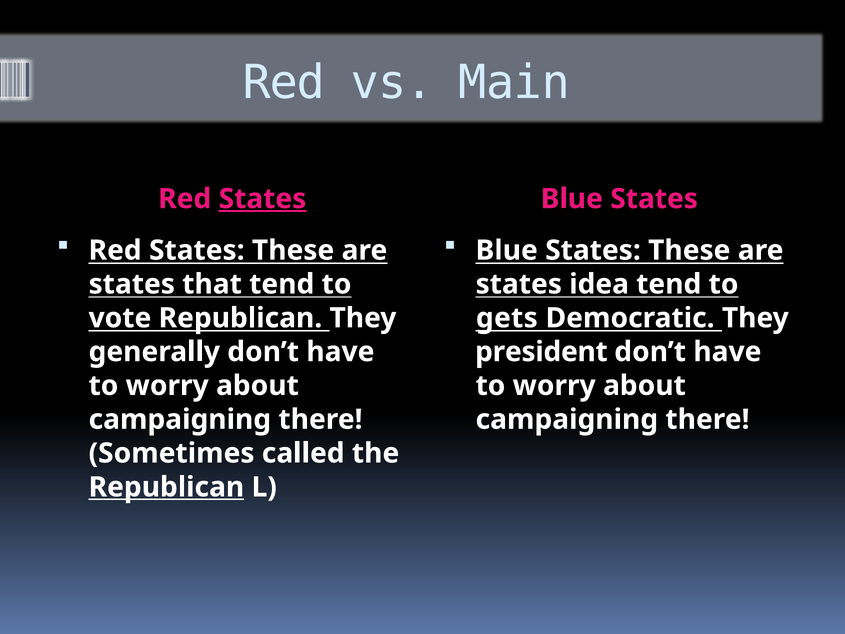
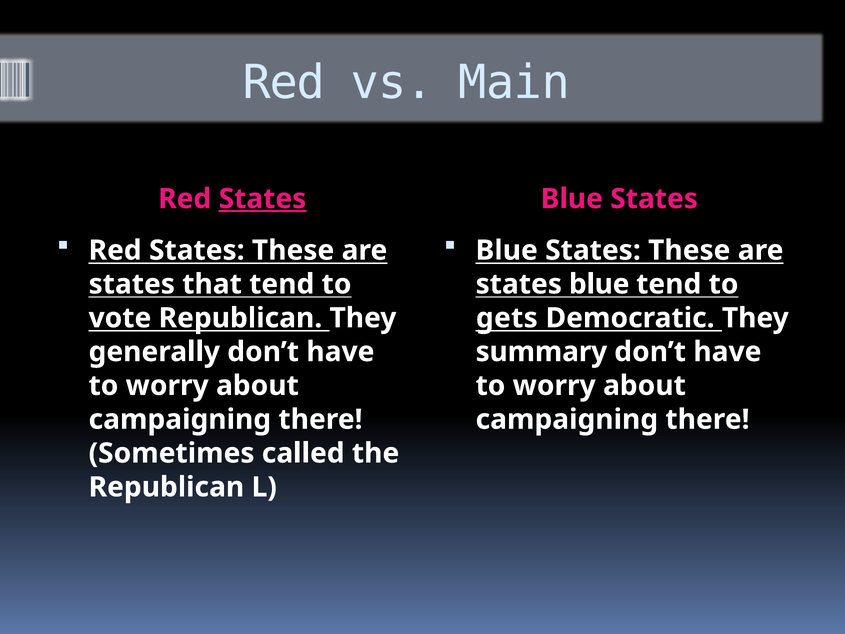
idea at (599, 284): idea -> blue
president: president -> summary
Republican at (166, 487) underline: present -> none
